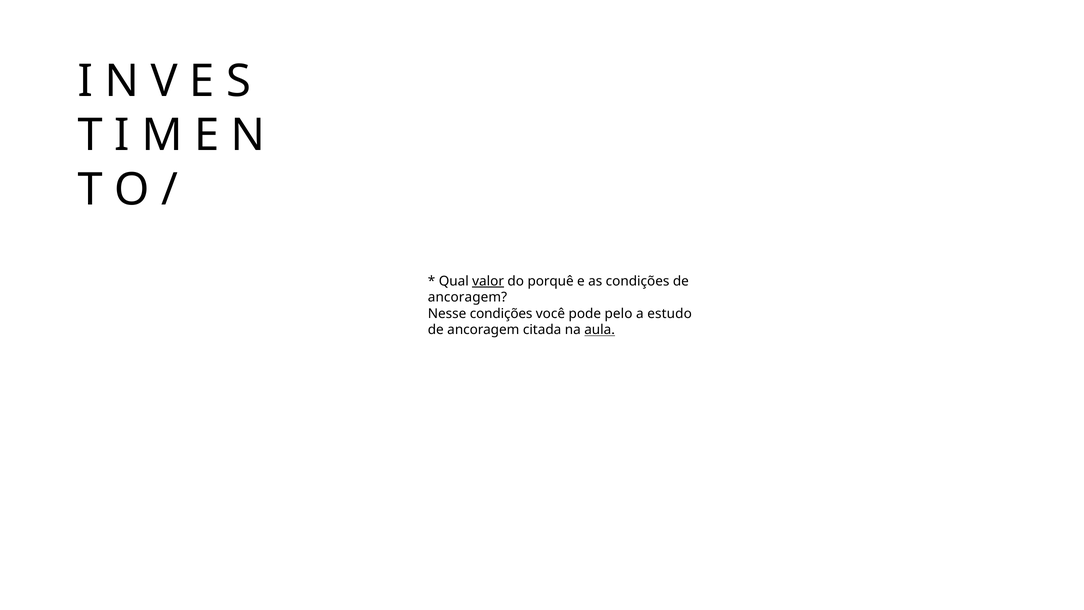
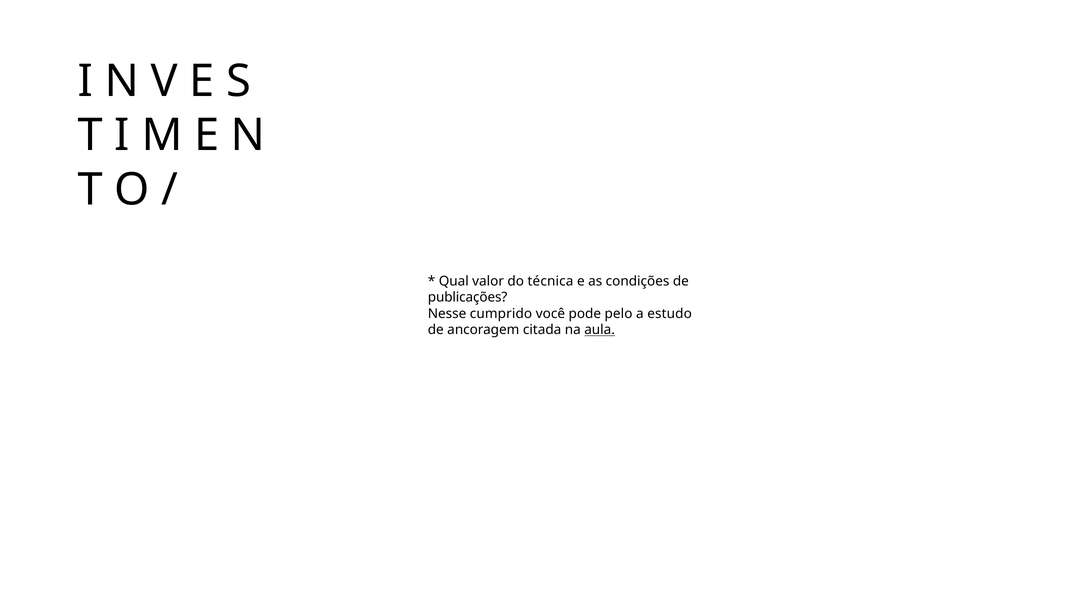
valor underline: present -> none
porquê: porquê -> técnica
ancoragem at (467, 297): ancoragem -> publicações
Nesse condições: condições -> cumprido
